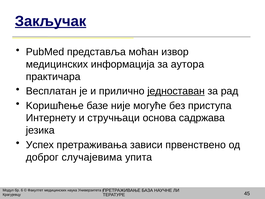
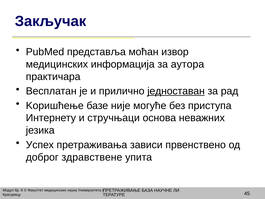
Закључак underline: present -> none
садржава: садржава -> неважних
случајевима: случајевима -> здравствене
